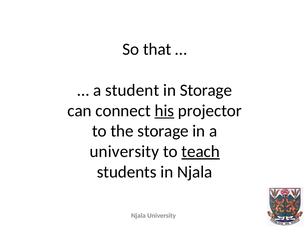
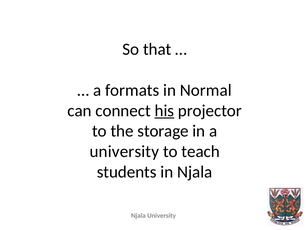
student: student -> formats
in Storage: Storage -> Normal
teach underline: present -> none
